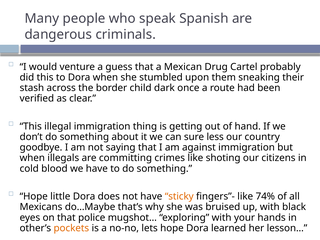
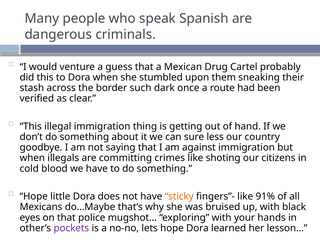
child: child -> such
74%: 74% -> 91%
pockets colour: orange -> purple
